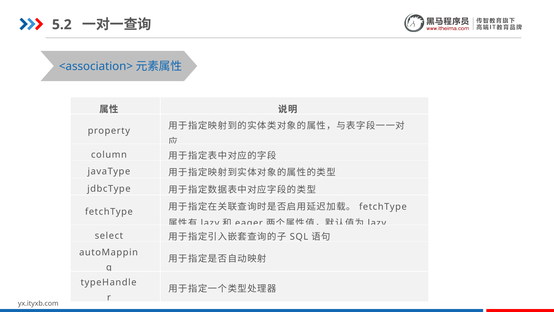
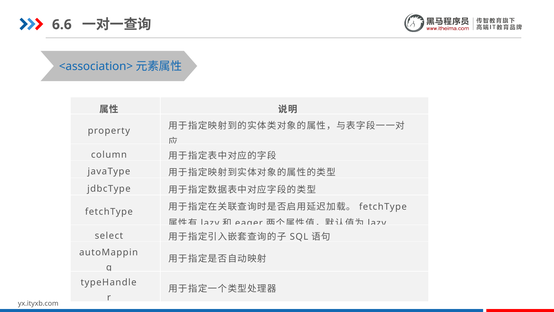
5.2: 5.2 -> 6.6
